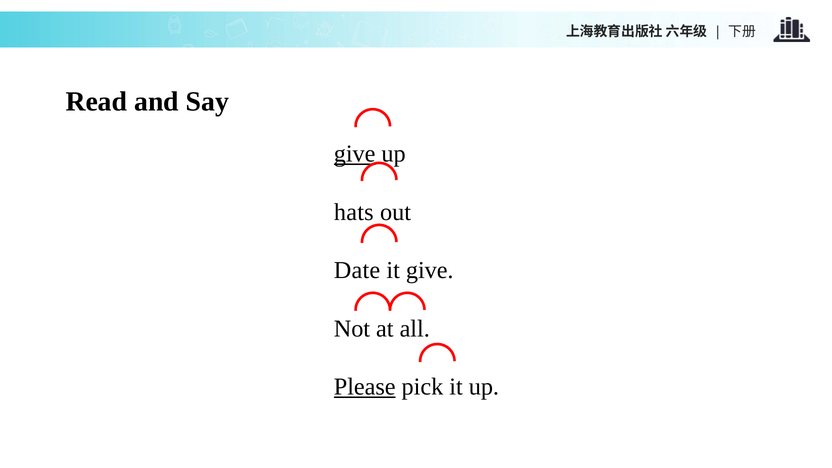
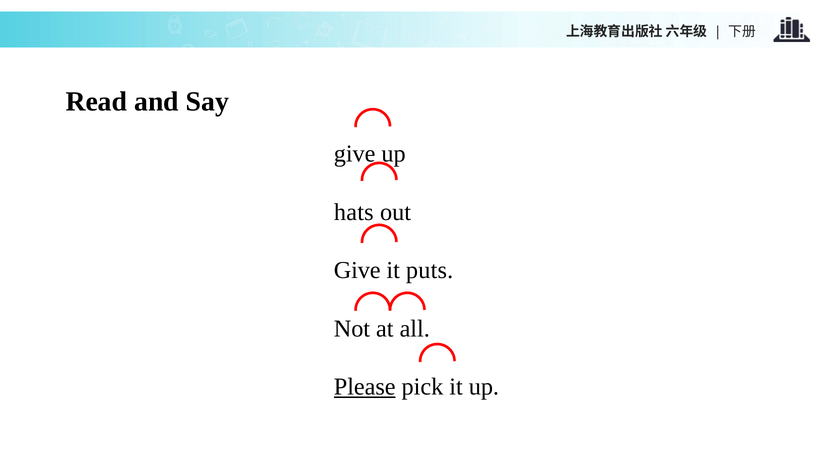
give at (355, 154) underline: present -> none
Date at (357, 270): Date -> Give
it give: give -> puts
